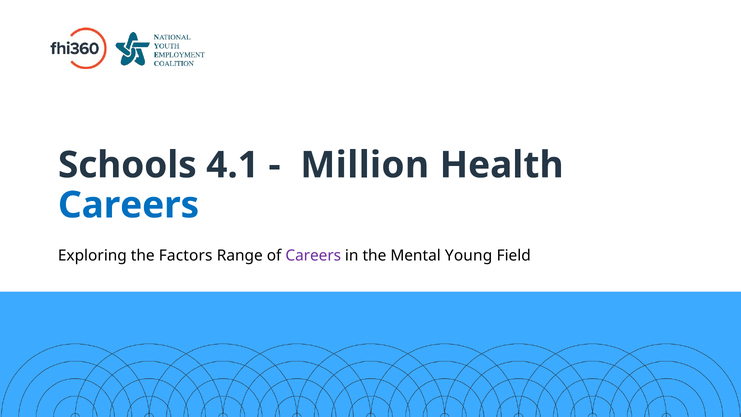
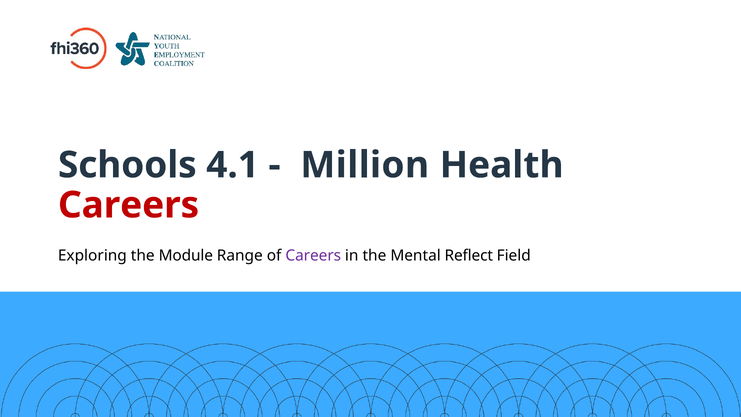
Careers at (129, 205) colour: blue -> red
Factors: Factors -> Module
Young: Young -> Reflect
